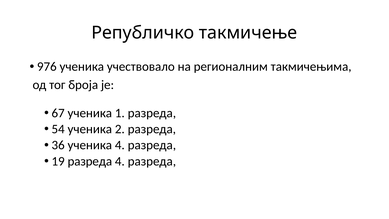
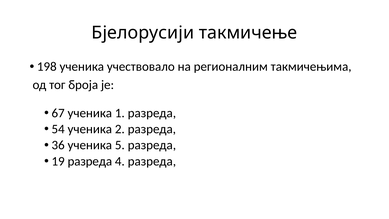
Републичко: Републичко -> Бјелорусији
976: 976 -> 198
ученика 4: 4 -> 5
